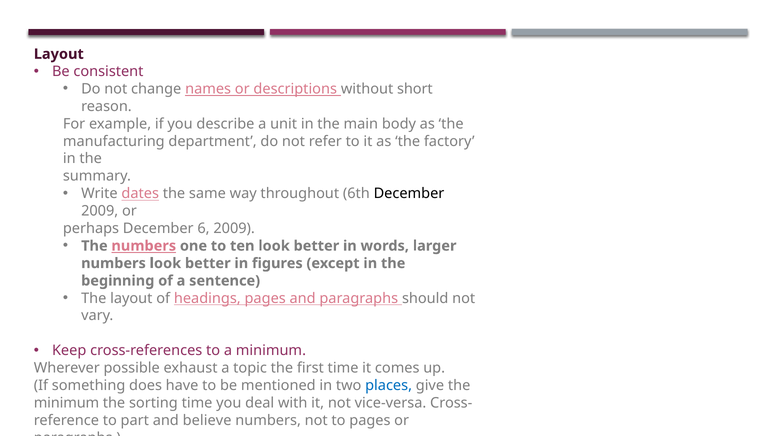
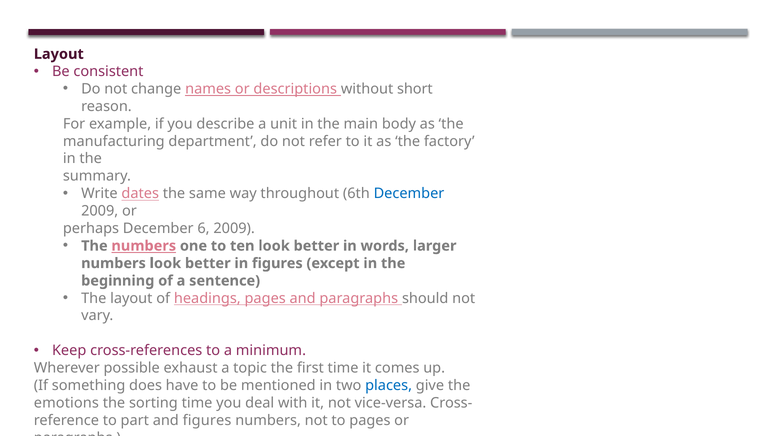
December at (409, 194) colour: black -> blue
minimum at (67, 403): minimum -> emotions
and believe: believe -> figures
